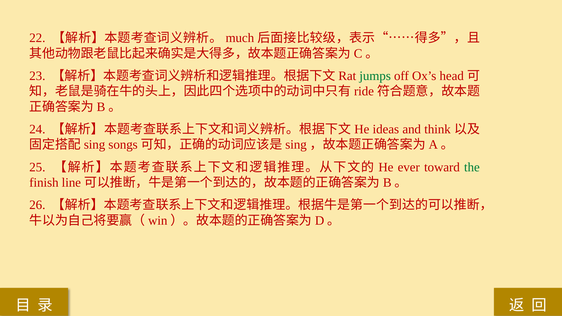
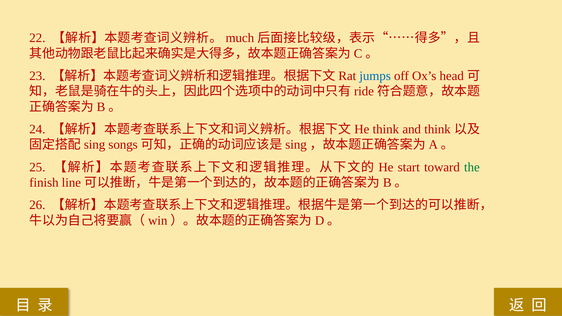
jumps colour: green -> blue
ideas at (386, 129): ideas -> think
ever: ever -> start
